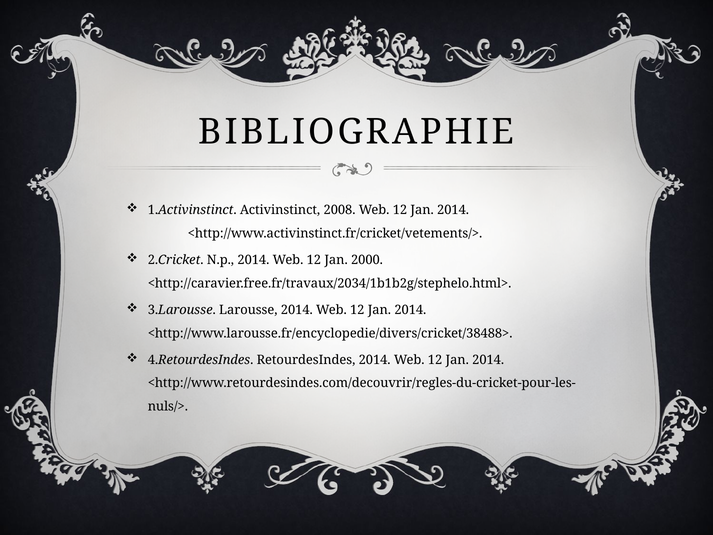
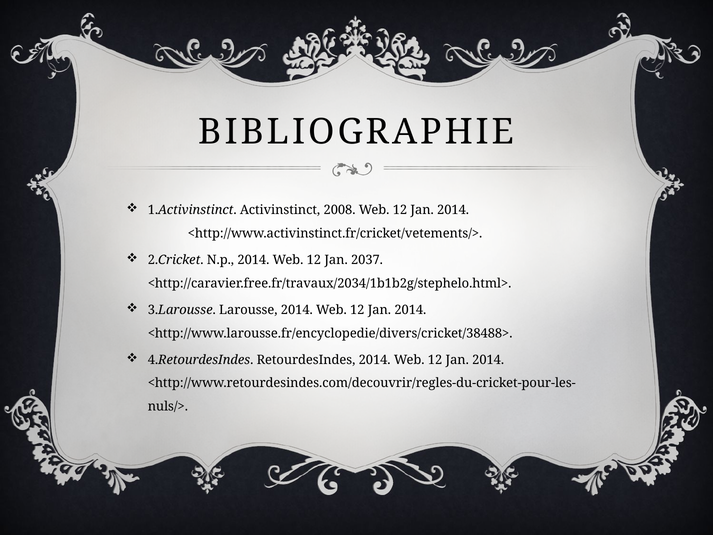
2000: 2000 -> 2037
